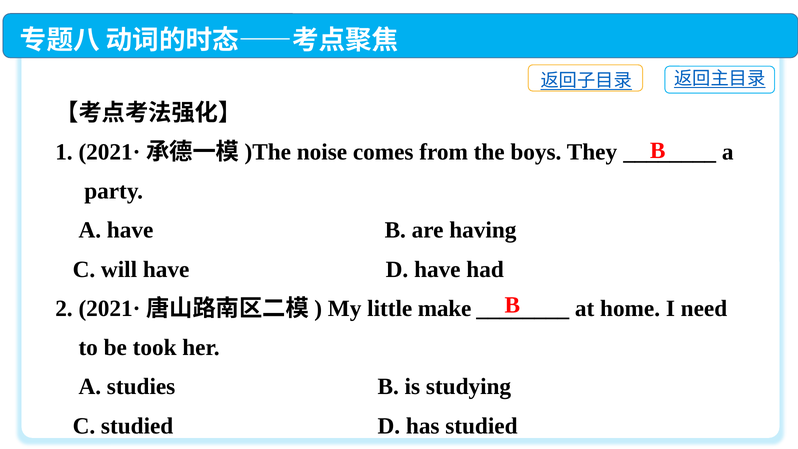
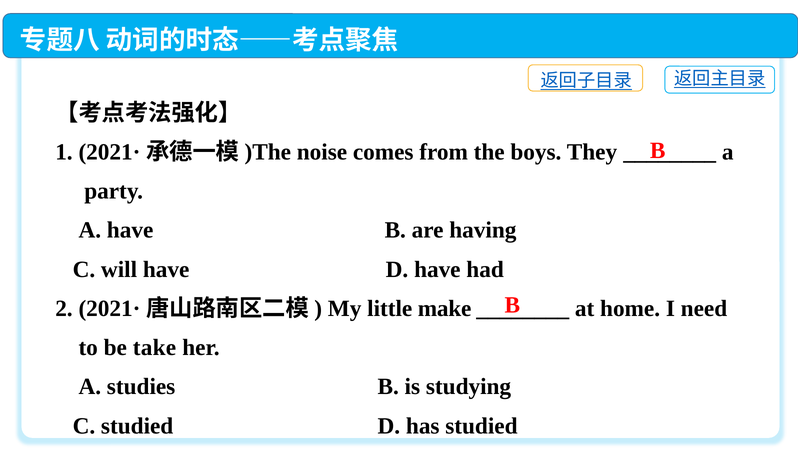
took: took -> take
